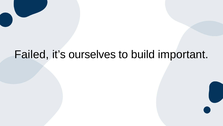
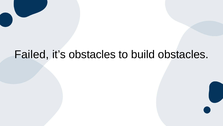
it’s ourselves: ourselves -> obstacles
build important: important -> obstacles
